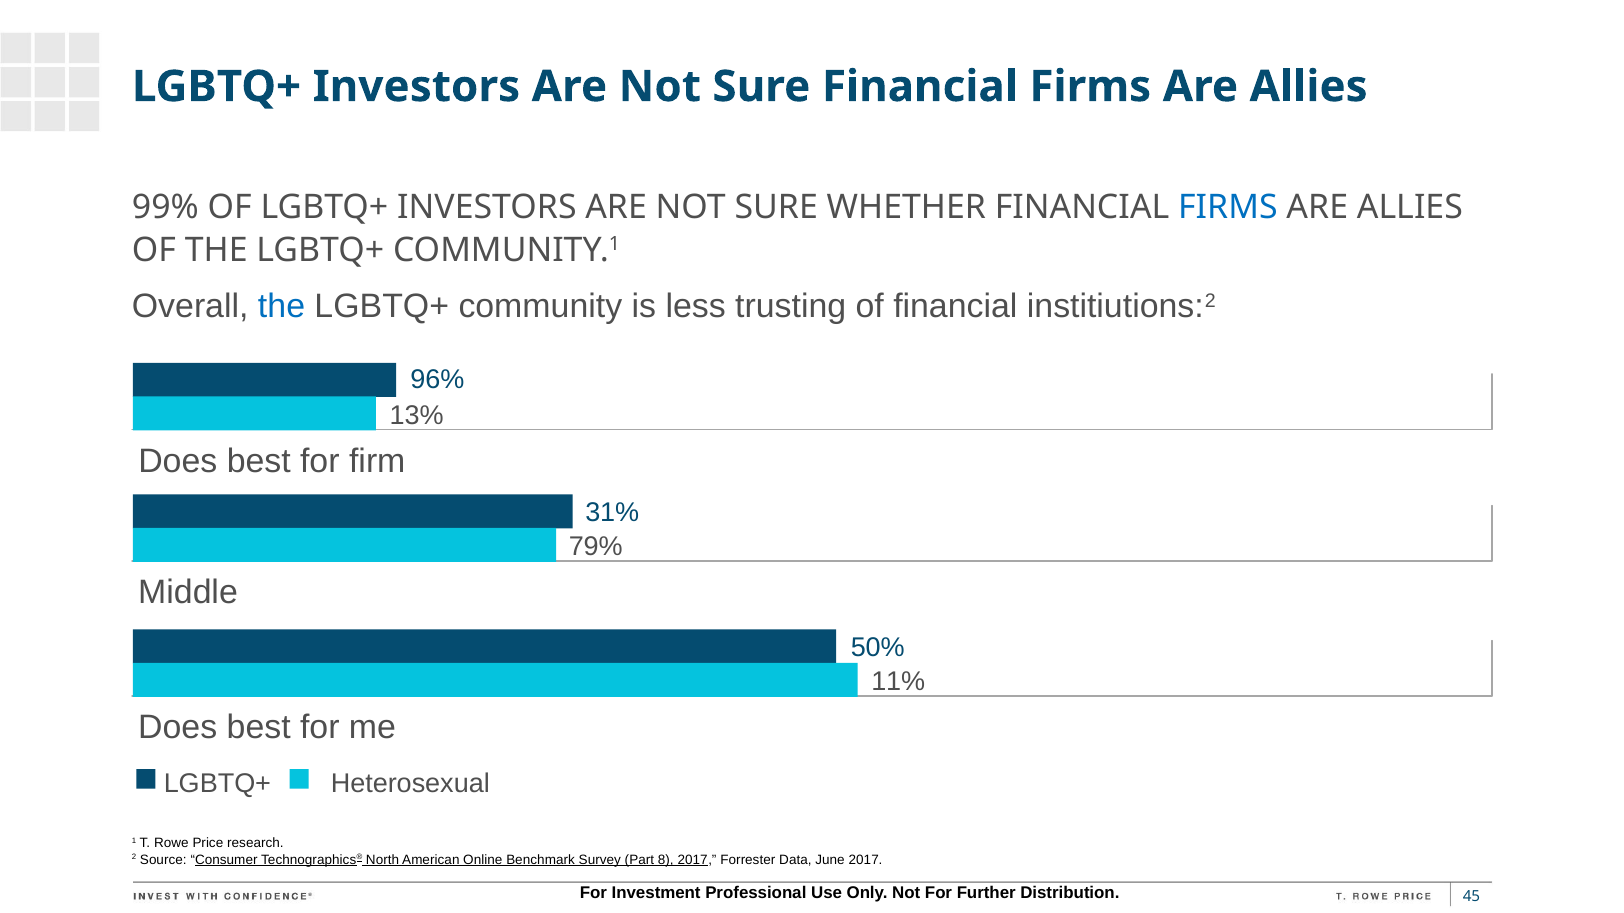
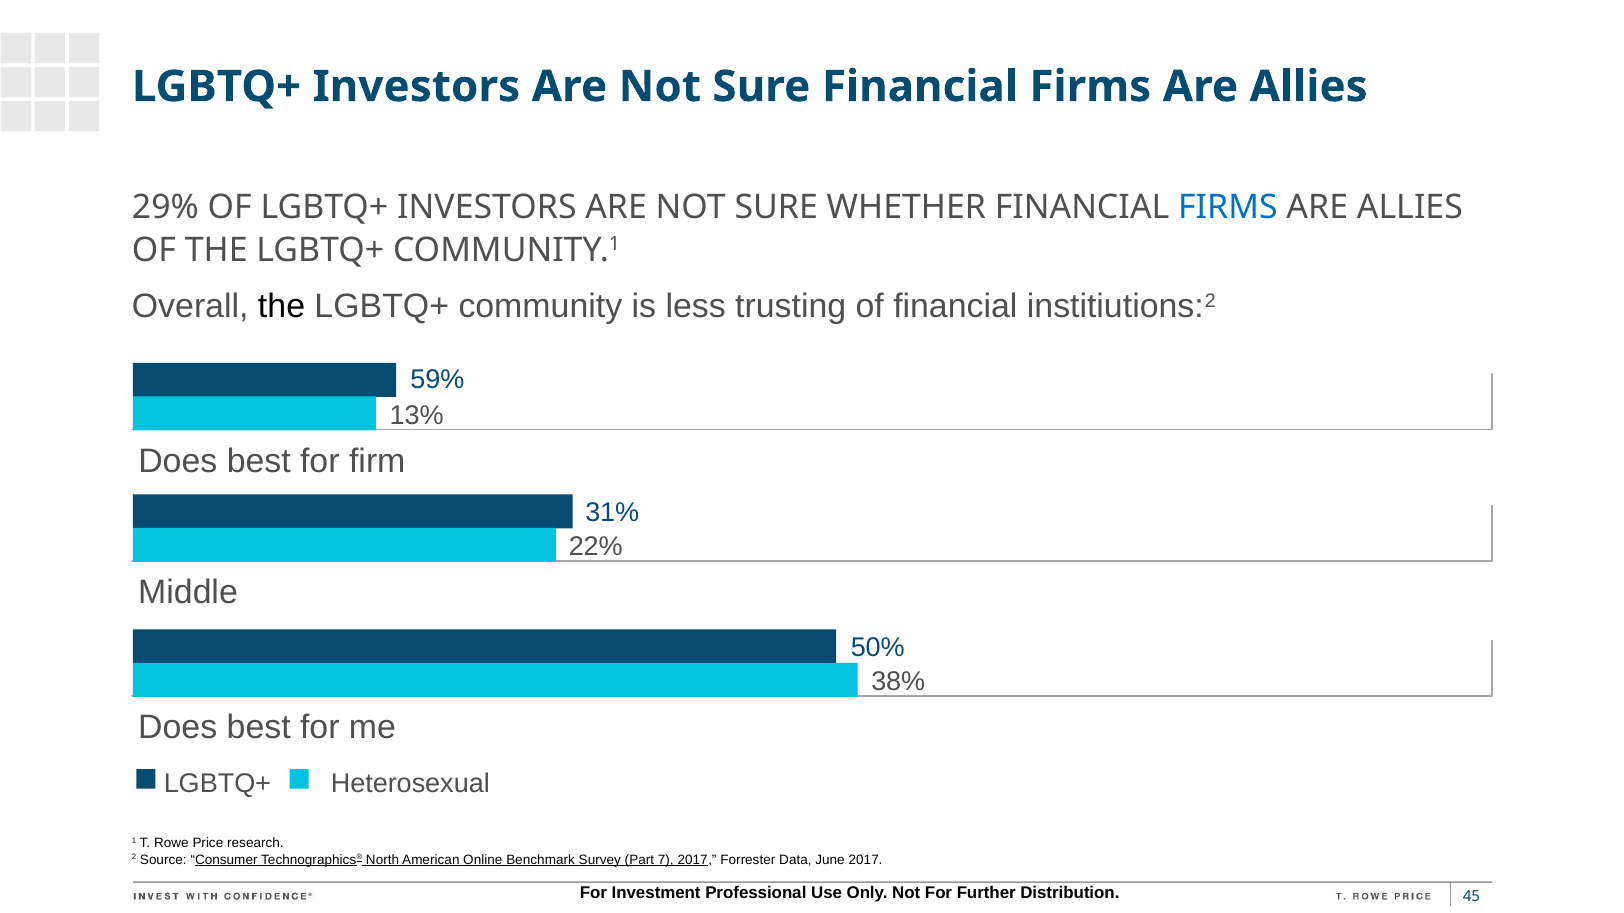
99%: 99% -> 29%
the at (282, 307) colour: blue -> black
96%: 96% -> 59%
79%: 79% -> 22%
11%: 11% -> 38%
8: 8 -> 7
